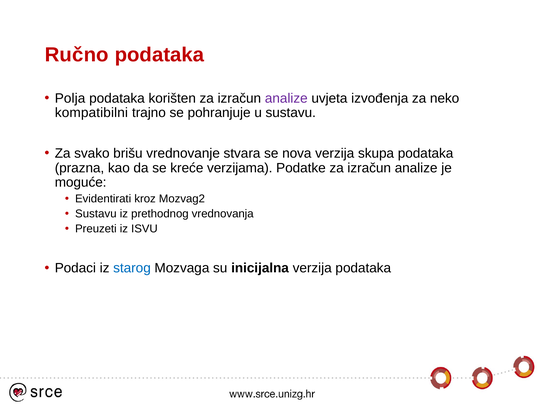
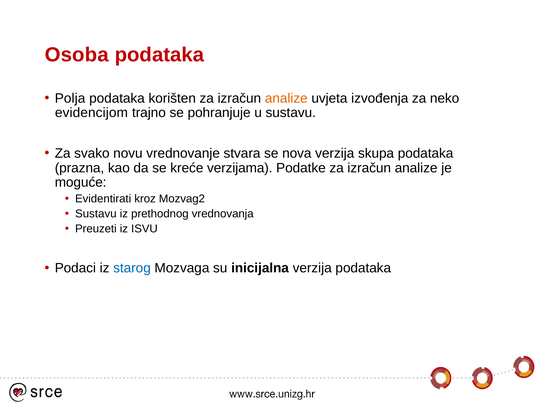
Ručno: Ručno -> Osoba
analize at (286, 98) colour: purple -> orange
kompatibilni: kompatibilni -> evidencijom
brišu: brišu -> novu
